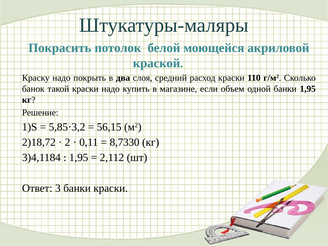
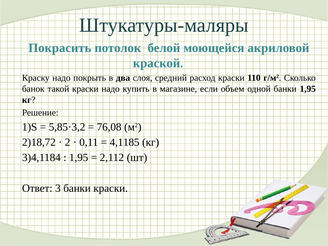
56,15: 56,15 -> 76,08
8,7330: 8,7330 -> 4,1185
